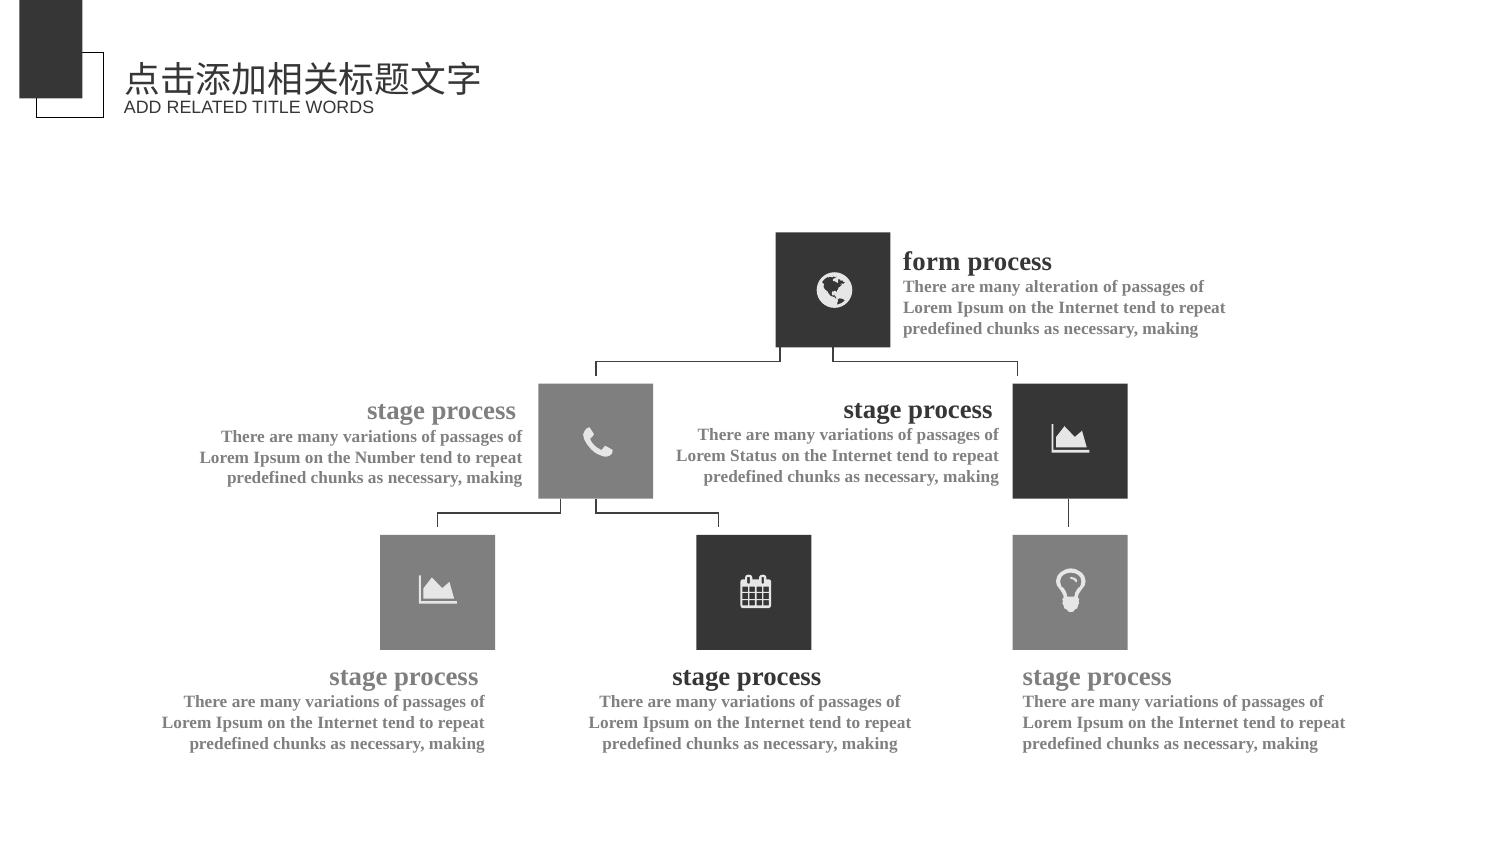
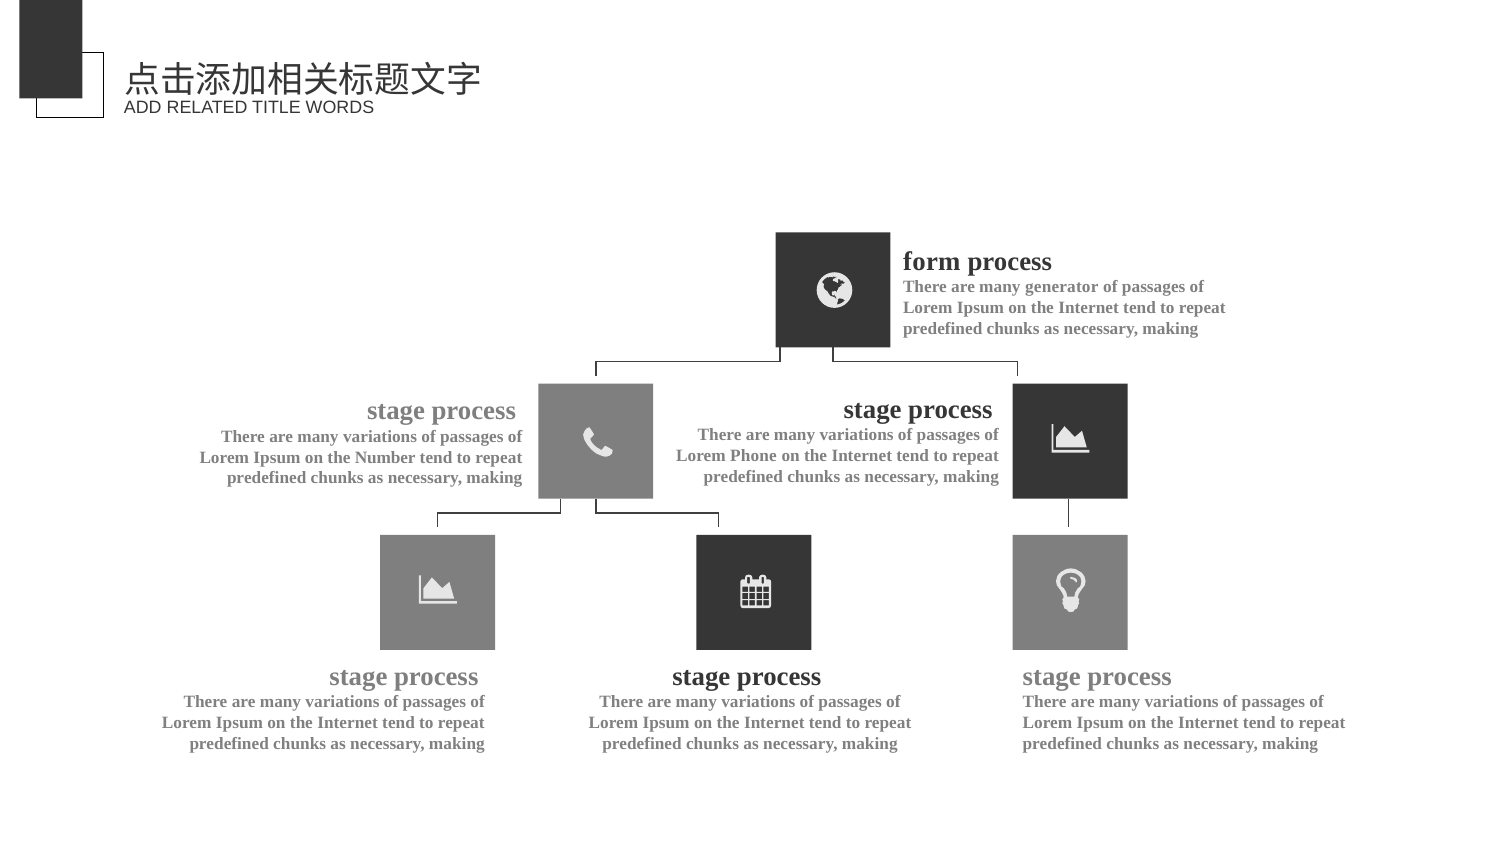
alteration: alteration -> generator
Status: Status -> Phone
